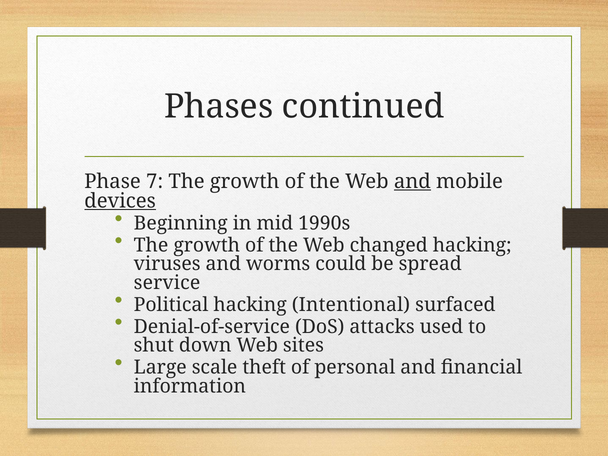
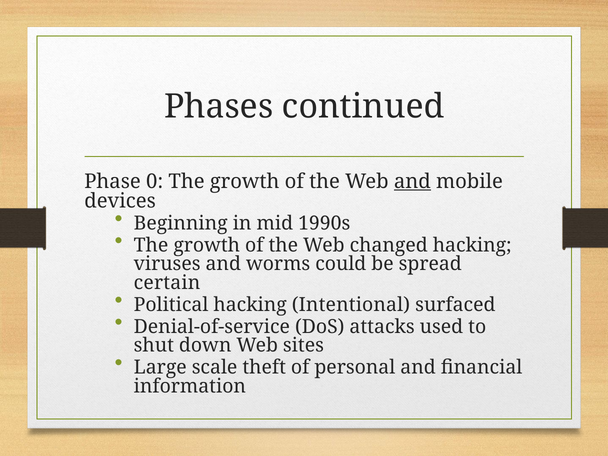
7: 7 -> 0
devices underline: present -> none
service: service -> certain
